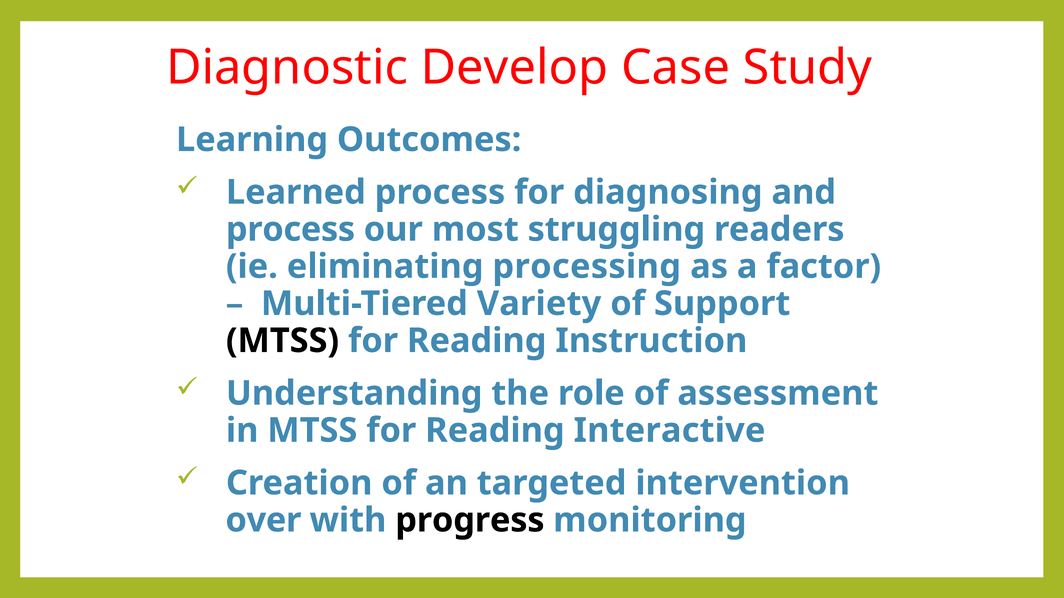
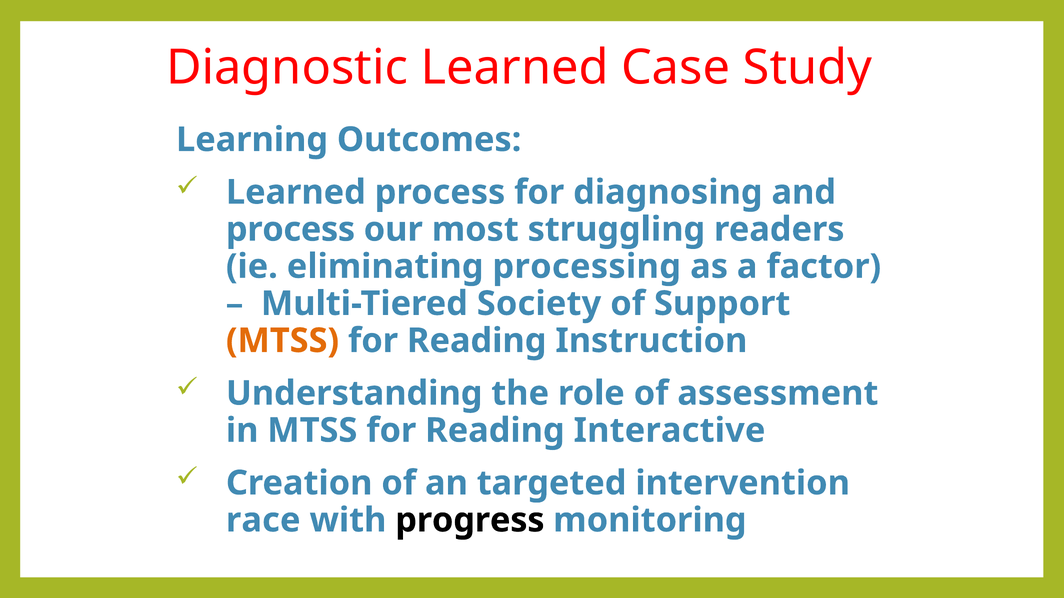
Diagnostic Develop: Develop -> Learned
Variety: Variety -> Society
MTSS at (282, 341) colour: black -> orange
over: over -> race
